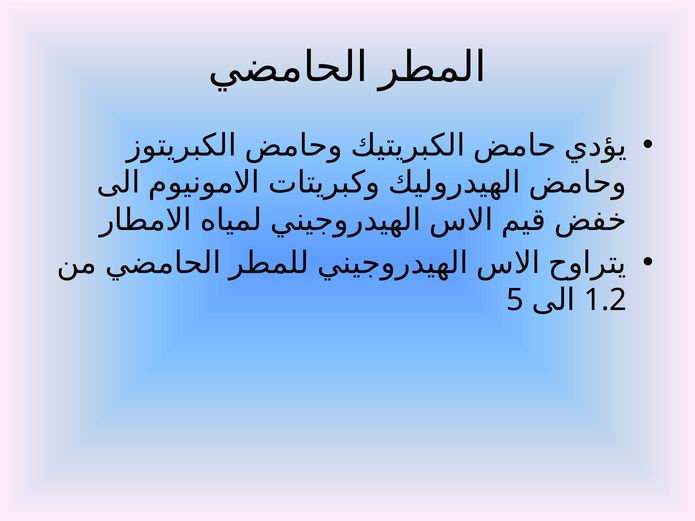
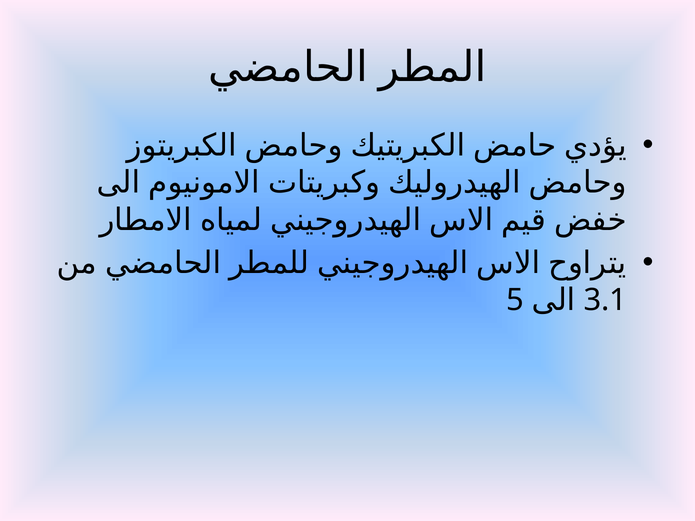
1.2: 1.2 -> 3.1
